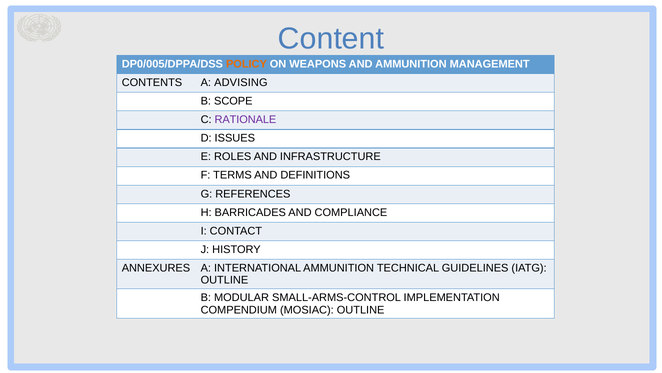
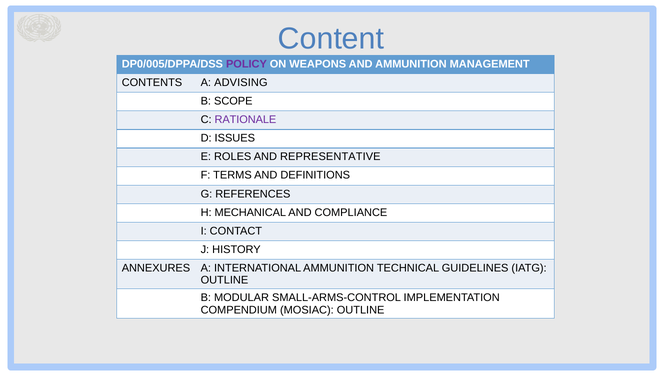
POLICY colour: orange -> purple
INFRASTRUCTURE: INFRASTRUCTURE -> REPRESENTATIVE
BARRICADES: BARRICADES -> MECHANICAL
